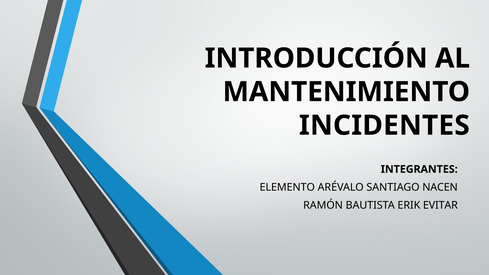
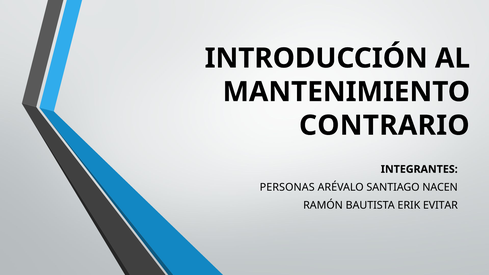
INCIDENTES: INCIDENTES -> CONTRARIO
ELEMENTO: ELEMENTO -> PERSONAS
